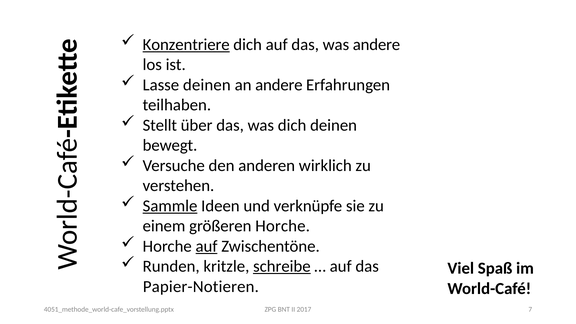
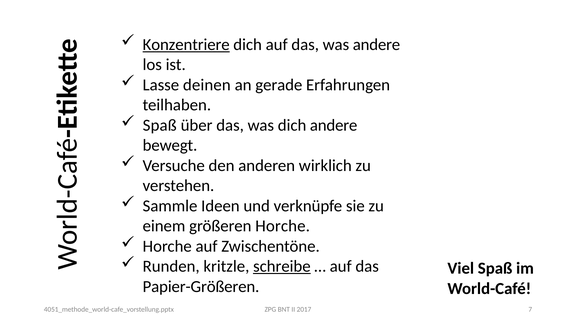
an andere: andere -> gerade
Stellt at (160, 125): Stellt -> Spaß
dich deinen: deinen -> andere
Sammle underline: present -> none
auf at (207, 246) underline: present -> none
Papier-Notieren: Papier-Notieren -> Papier-Größeren
